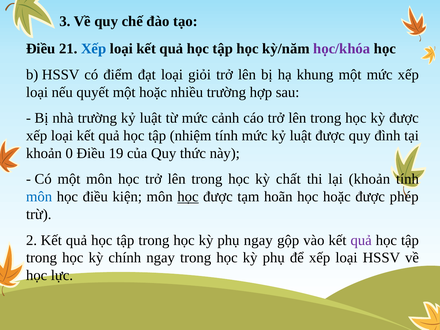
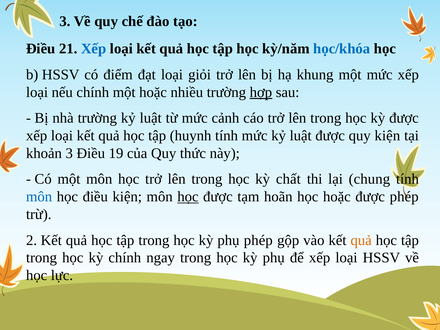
học/khóa colour: purple -> blue
nếu quyết: quyết -> chính
hợp underline: none -> present
nhiệm: nhiệm -> huynh
quy đình: đình -> kiện
khoản 0: 0 -> 3
lại khoản: khoản -> chung
phụ ngay: ngay -> phép
quả at (361, 240) colour: purple -> orange
